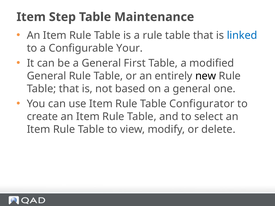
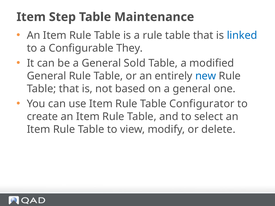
Your: Your -> They
First: First -> Sold
new colour: black -> blue
